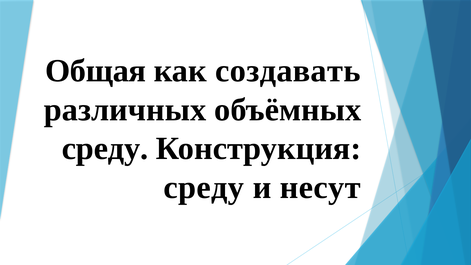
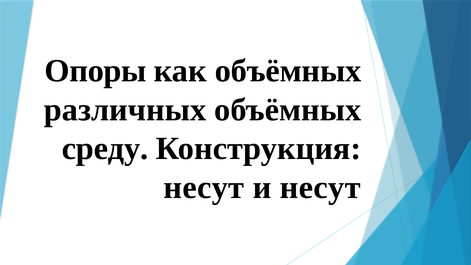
Общая: Общая -> Опоры
как создавать: создавать -> объёмных
среду at (204, 187): среду -> несут
